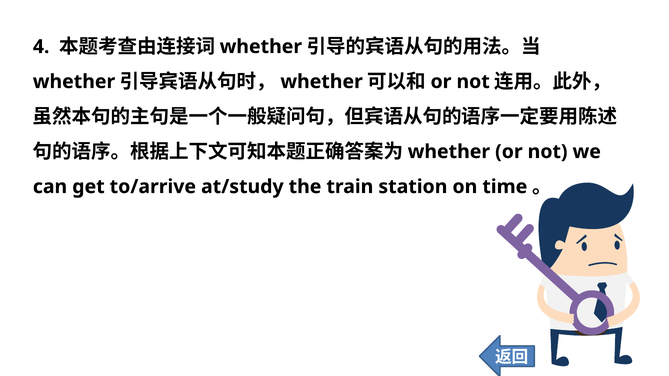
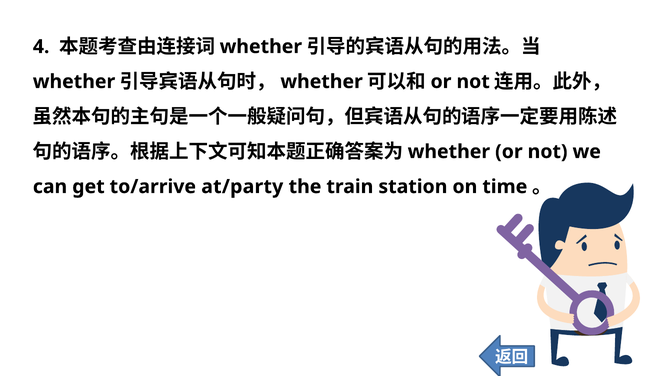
at/study: at/study -> at/party
